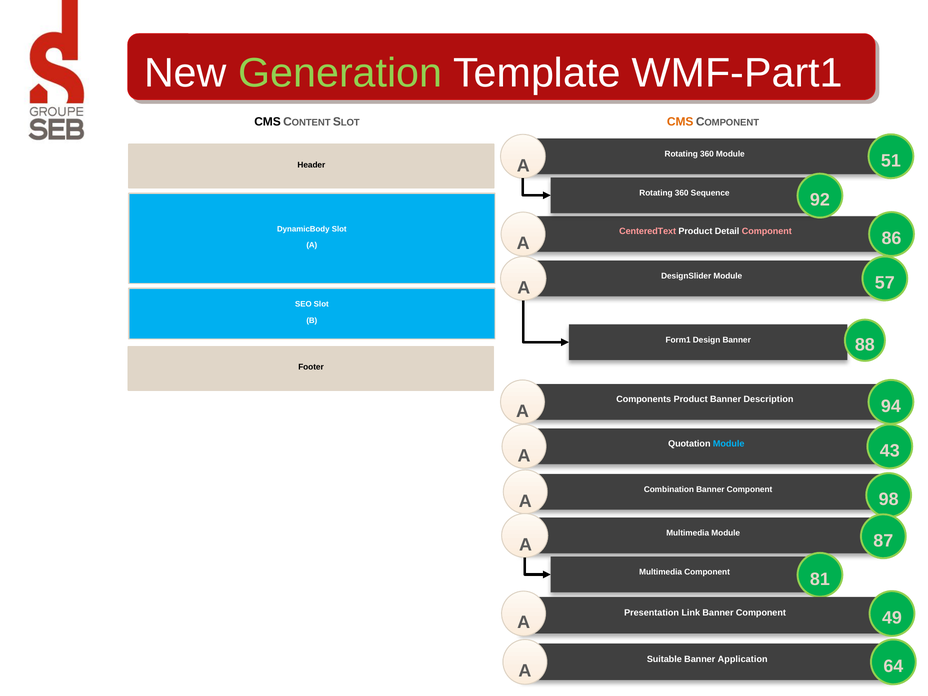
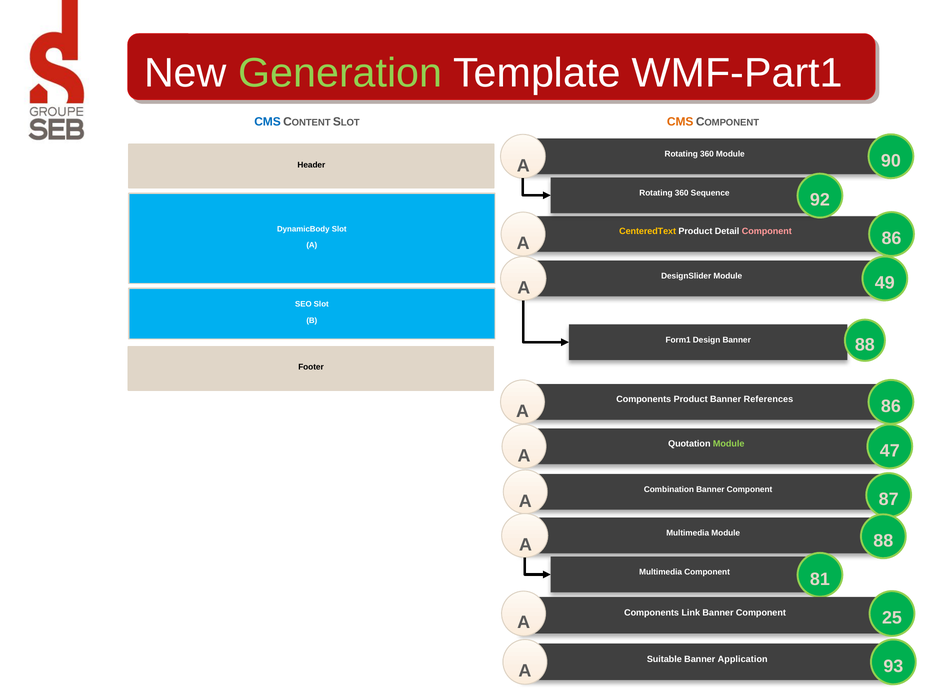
CMS at (268, 122) colour: black -> blue
51: 51 -> 90
CenteredText colour: pink -> yellow
57: 57 -> 49
Description: Description -> References
94 at (891, 406): 94 -> 86
Module at (729, 444) colour: light blue -> light green
43: 43 -> 47
98: 98 -> 87
A 87: 87 -> 88
Presentation at (652, 613): Presentation -> Components
49: 49 -> 25
64: 64 -> 93
